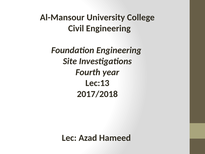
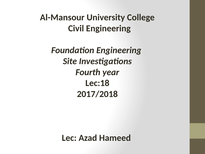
Lec:13: Lec:13 -> Lec:18
